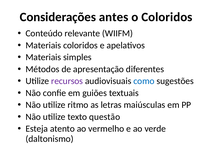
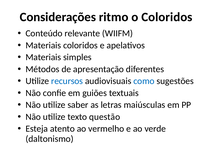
antes: antes -> ritmo
recursos colour: purple -> blue
ritmo: ritmo -> saber
